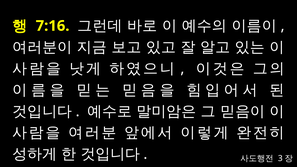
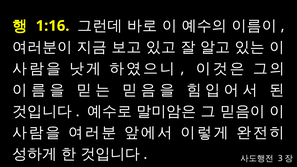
7:16: 7:16 -> 1:16
